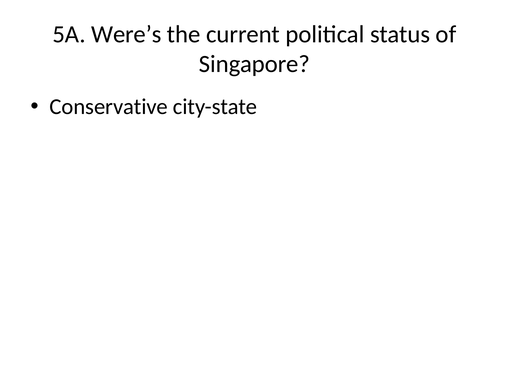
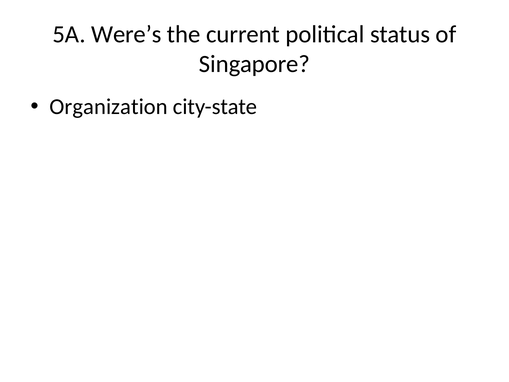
Conservative: Conservative -> Organization
